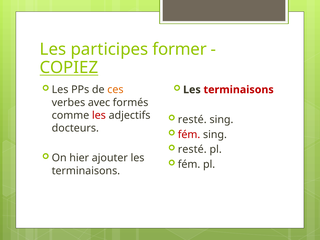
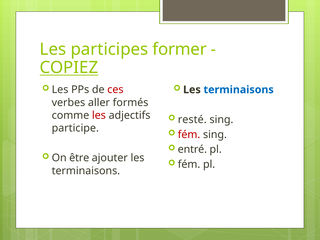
ces colour: orange -> red
terminaisons at (239, 90) colour: red -> blue
avec: avec -> aller
docteurs: docteurs -> participe
resté at (192, 149): resté -> entré
hier: hier -> être
